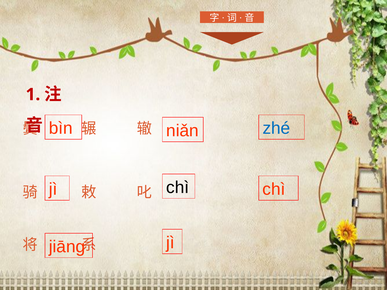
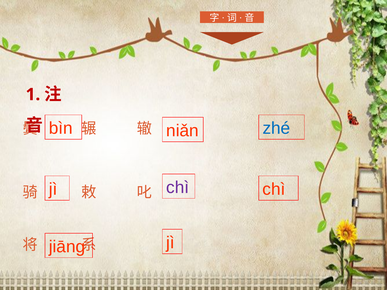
chì at (178, 188) colour: black -> purple
